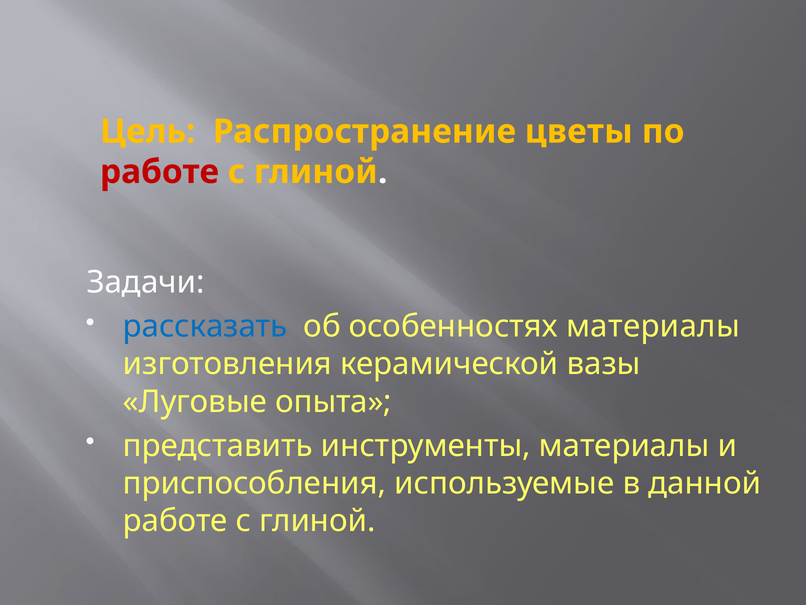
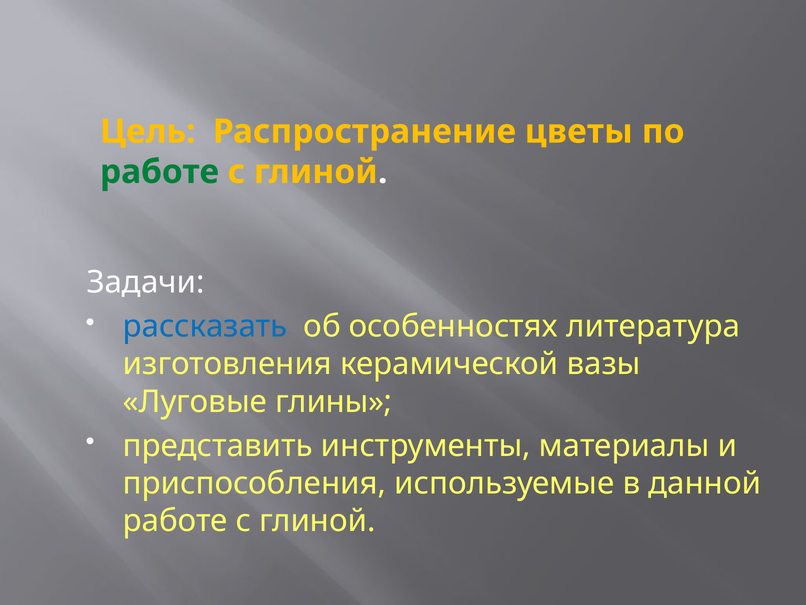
работе at (159, 172) colour: red -> green
особенностях материалы: материалы -> литература
опыта: опыта -> глины
